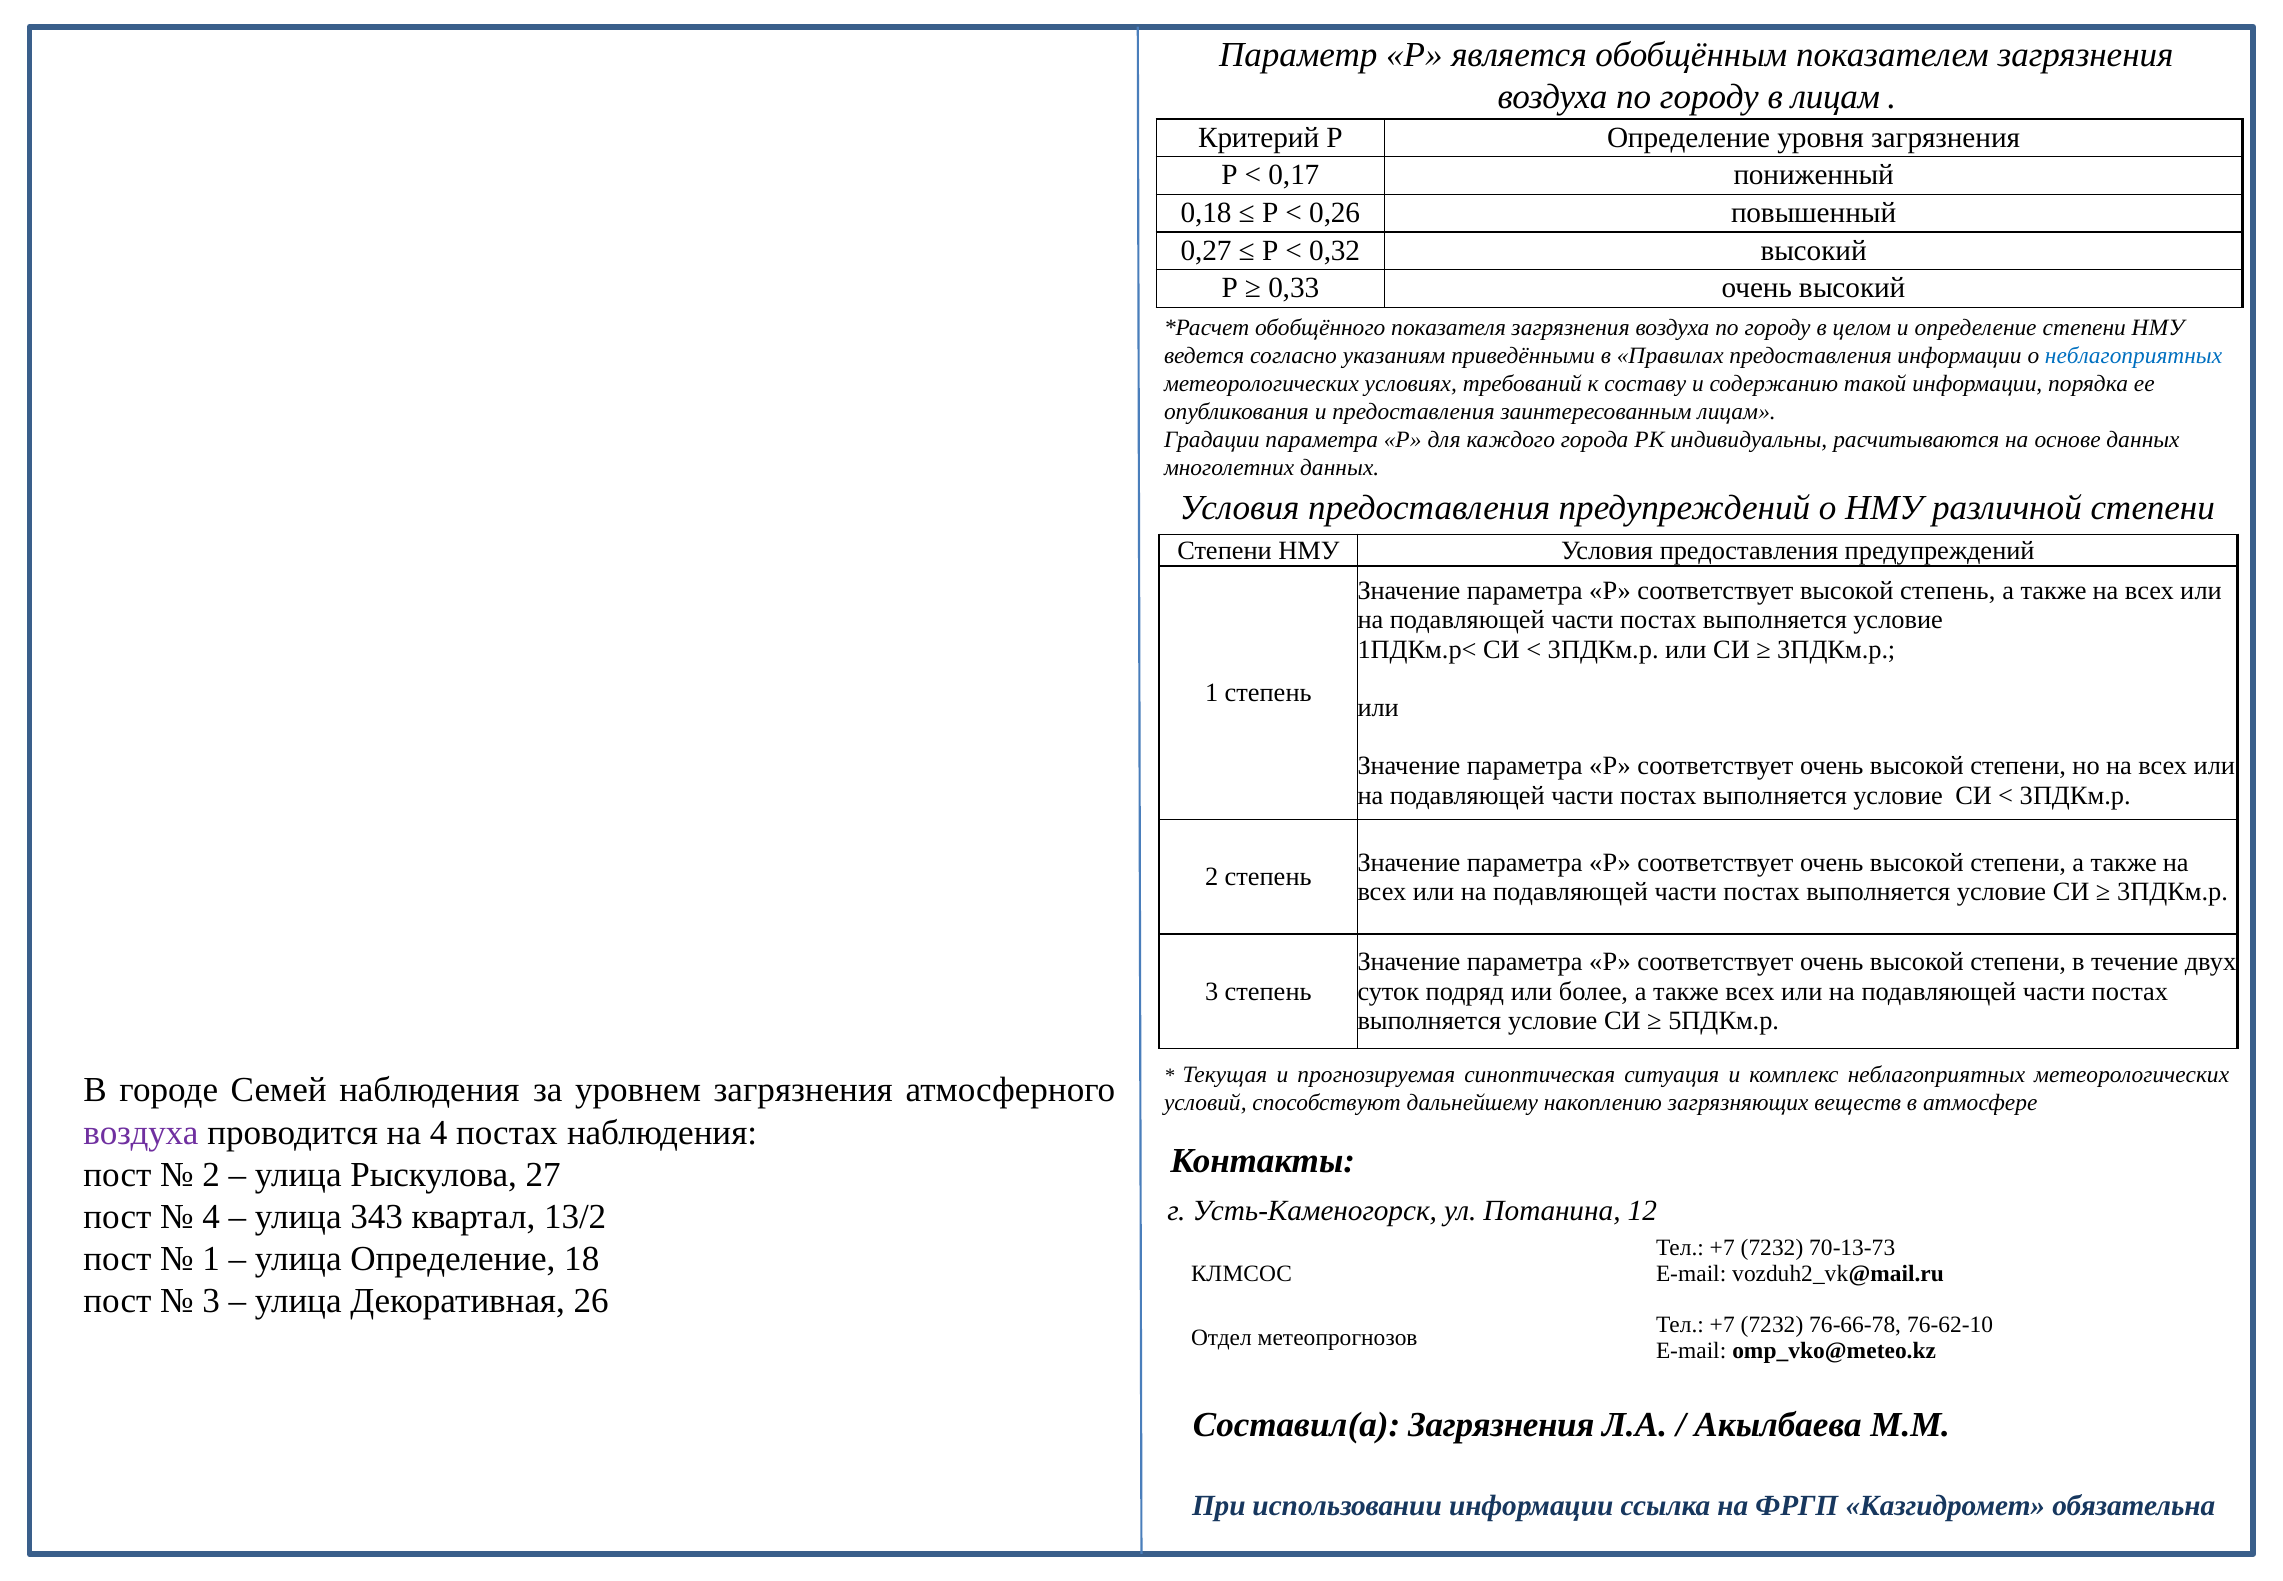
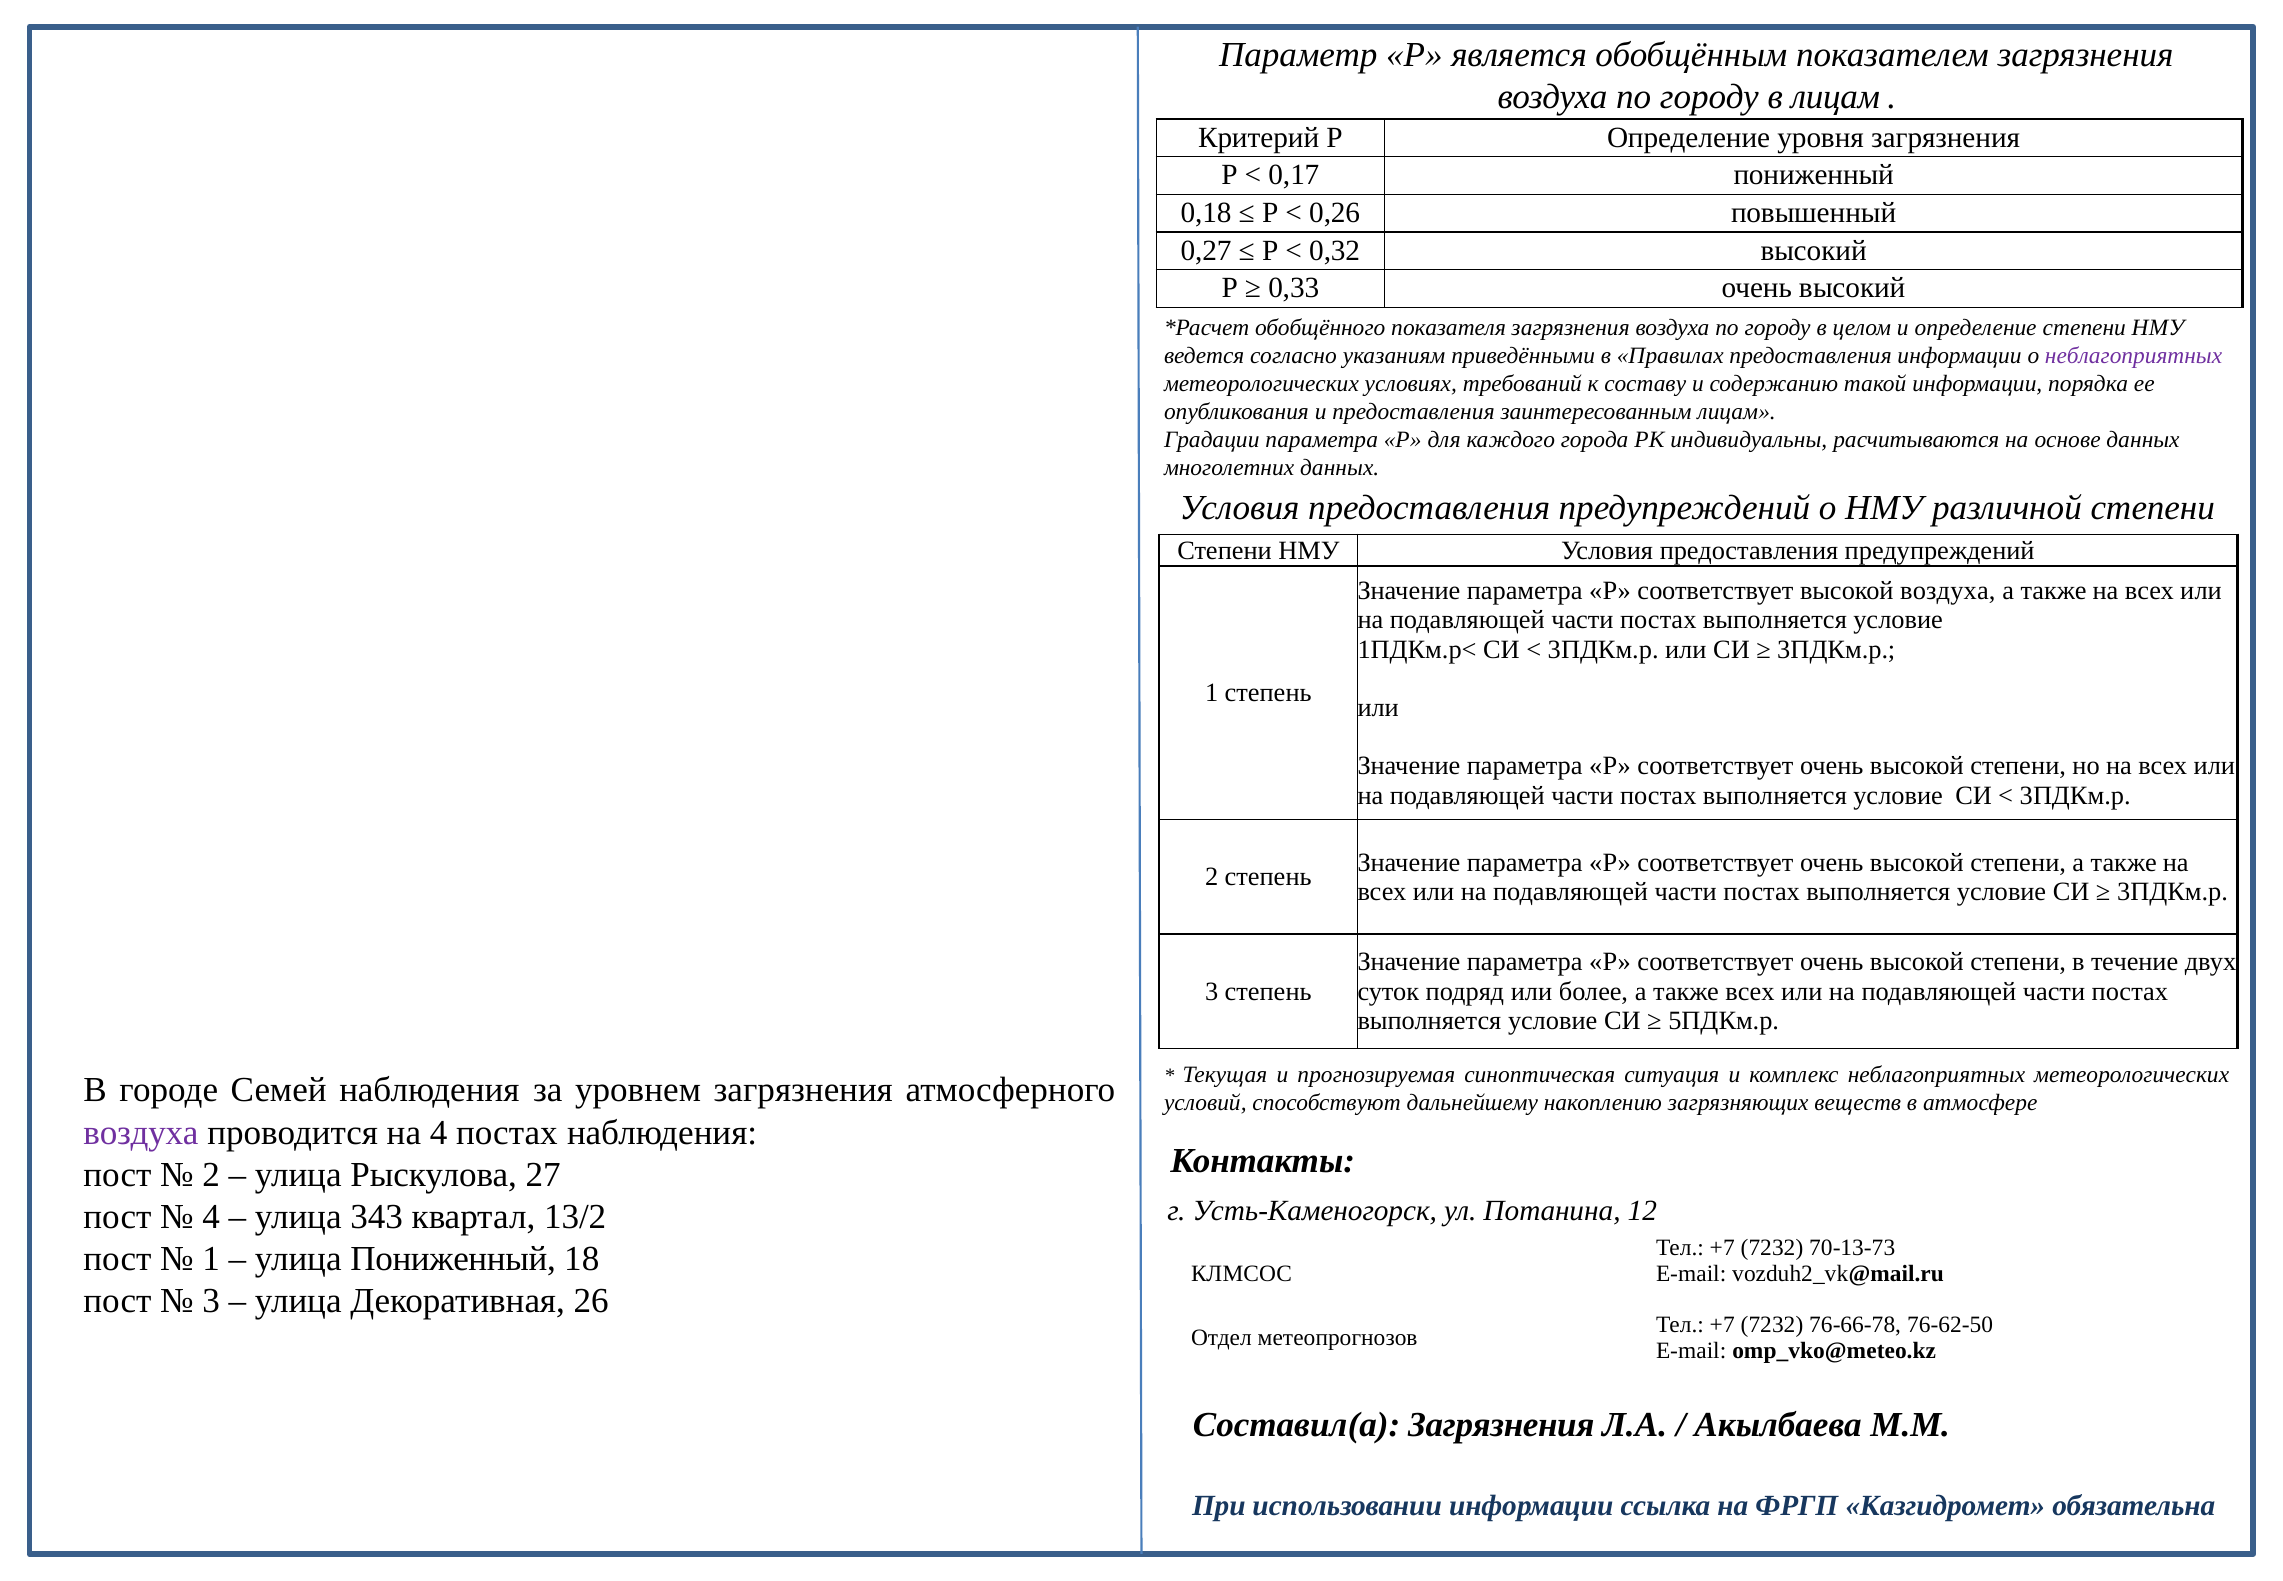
неблагоприятных at (2134, 356) colour: blue -> purple
высокой степень: степень -> воздуха
улица Определение: Определение -> Пониженный
76-62-10: 76-62-10 -> 76-62-50
